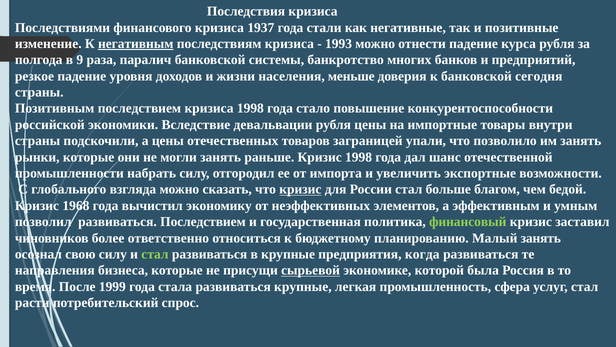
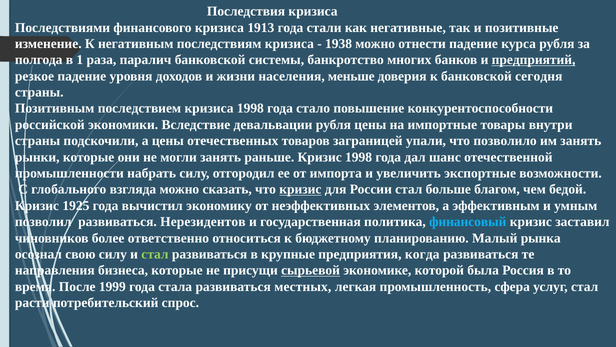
1937: 1937 -> 1913
негативным underline: present -> none
1993: 1993 -> 1938
9: 9 -> 1
предприятий underline: none -> present
1968: 1968 -> 1925
развиваться Последствием: Последствием -> Нерезидентов
финансовый colour: light green -> light blue
Малый занять: занять -> рынка
развиваться крупные: крупные -> местных
